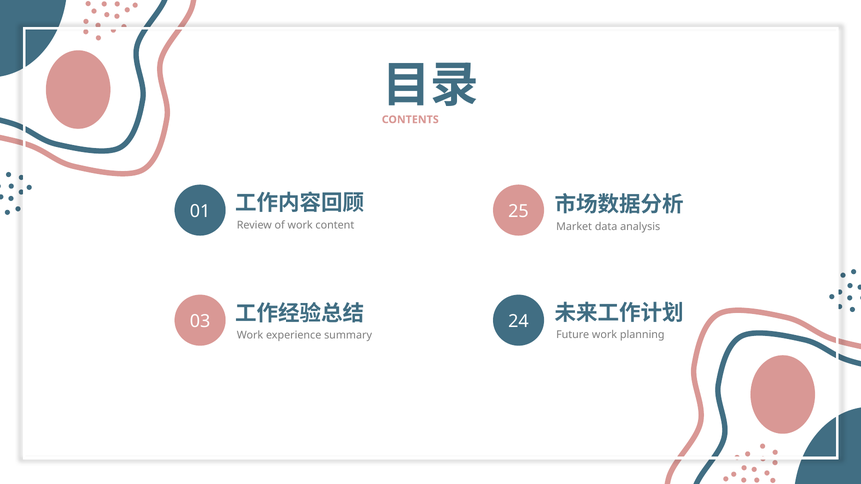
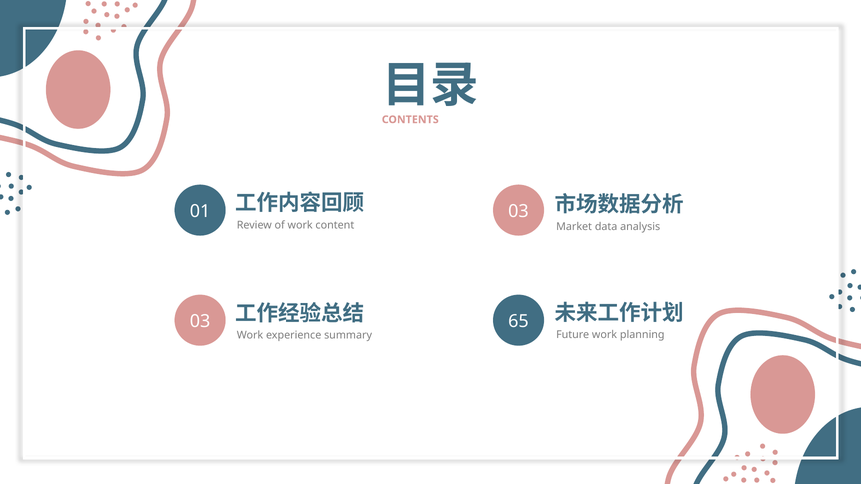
01 25: 25 -> 03
24: 24 -> 65
